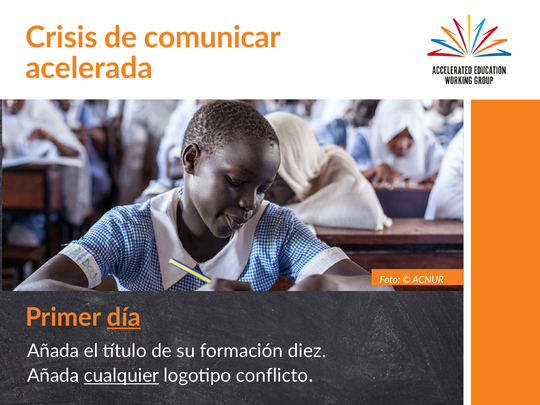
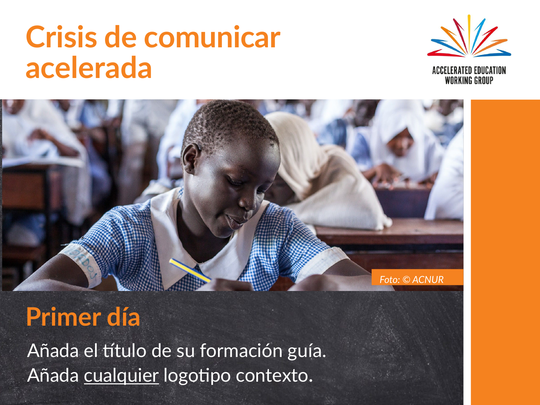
día underline: present -> none
diez: diez -> guía
conflicto: conflicto -> contexto
